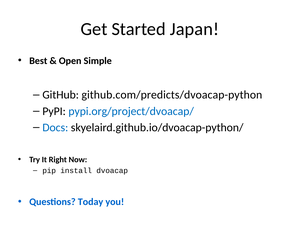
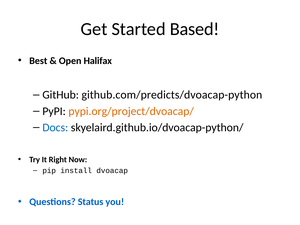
Japan: Japan -> Based
Simple: Simple -> Halifax
pypi.org/project/dvoacap/ colour: blue -> orange
Today: Today -> Status
